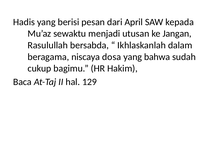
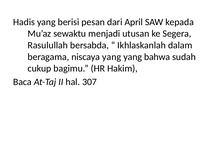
Jangan: Jangan -> Segera
niscaya dosa: dosa -> yang
129: 129 -> 307
